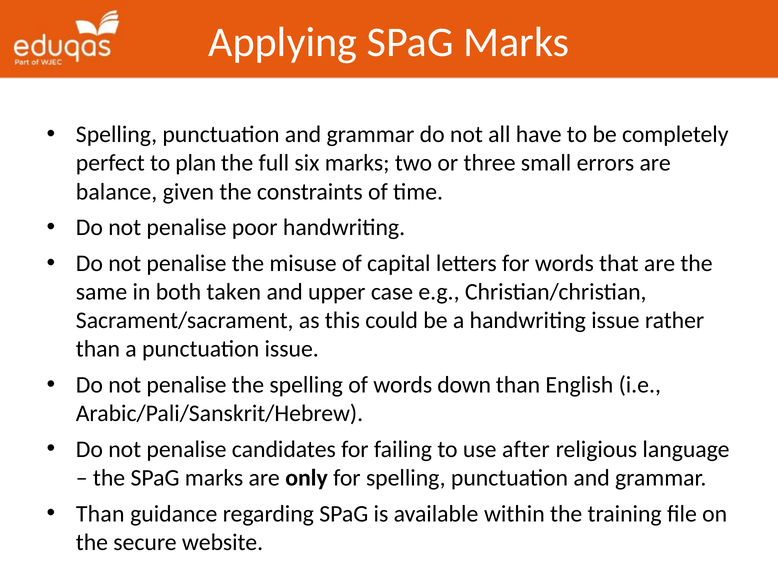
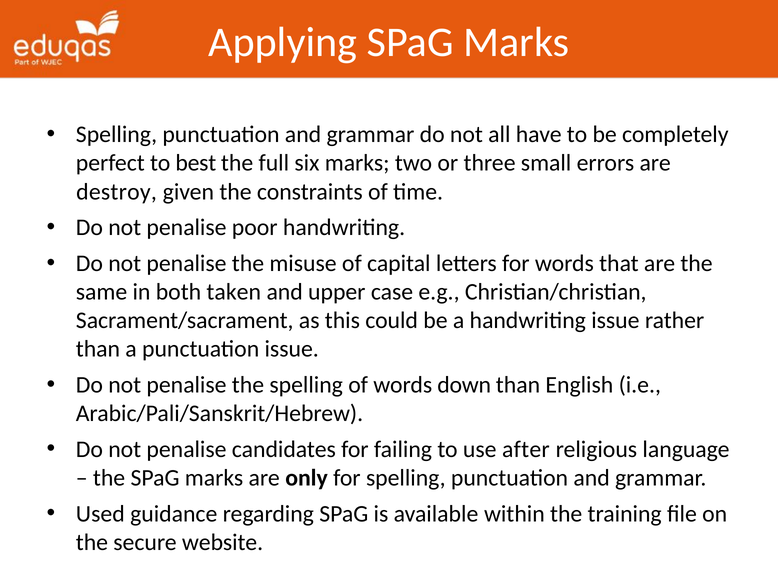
plan: plan -> best
balance: balance -> destroy
Than at (100, 513): Than -> Used
